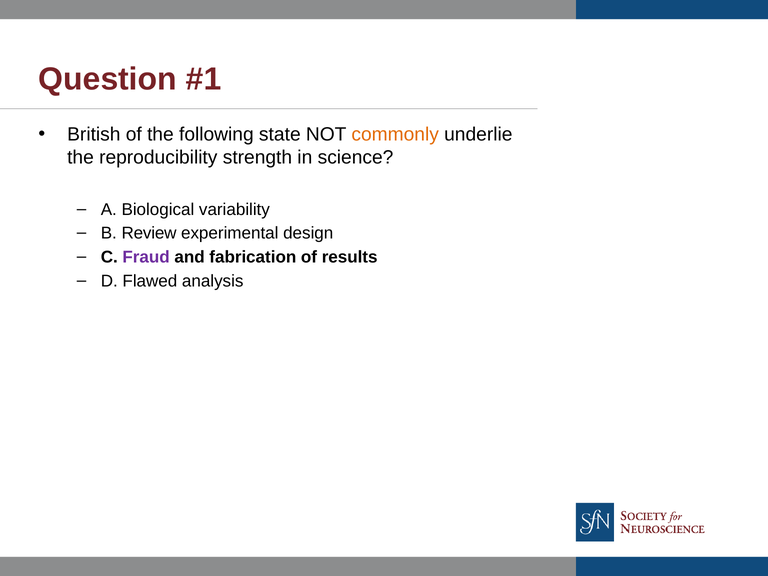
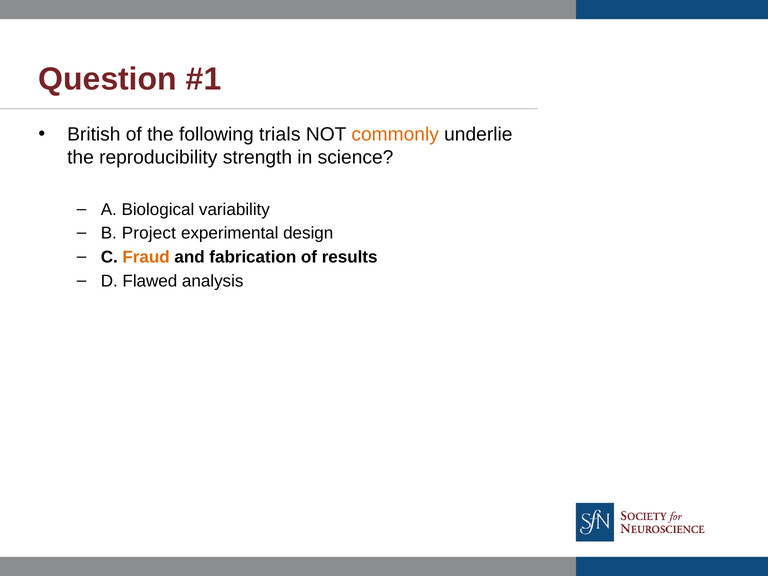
state: state -> trials
Review: Review -> Project
Fraud colour: purple -> orange
